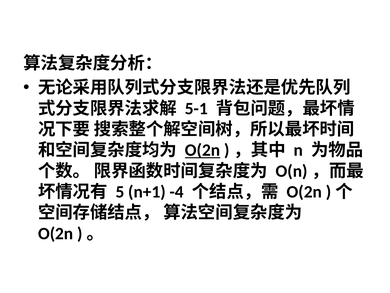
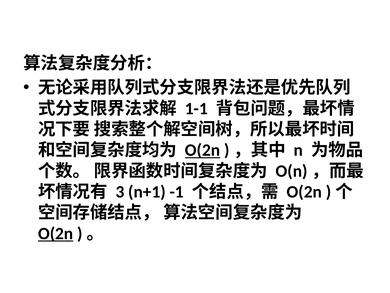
5-1: 5-1 -> 1-1
5: 5 -> 3
-4: -4 -> -1
O(2n at (56, 233) underline: none -> present
